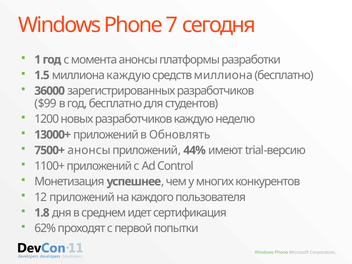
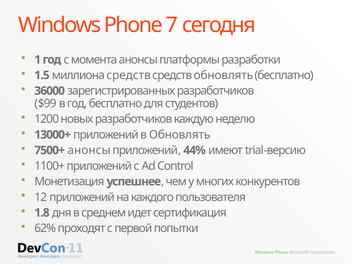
миллиона каждую: каждую -> средств
средств миллиона: миллиона -> обновлять
